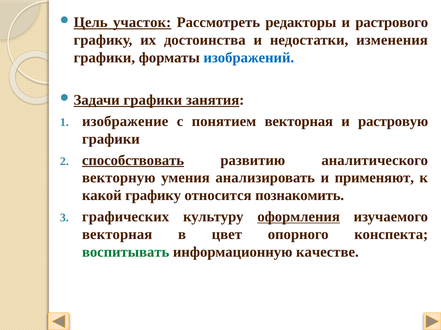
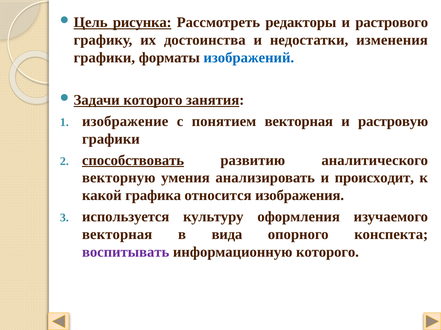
участок: участок -> рисунка
графики at (153, 100): графики -> которого
применяют: применяют -> происходит
какой графику: графику -> графика
познакомить: познакомить -> изображения
графических: графических -> используется
оформления underline: present -> none
цвет: цвет -> вида
воспитывать colour: green -> purple
информационную качестве: качестве -> которого
